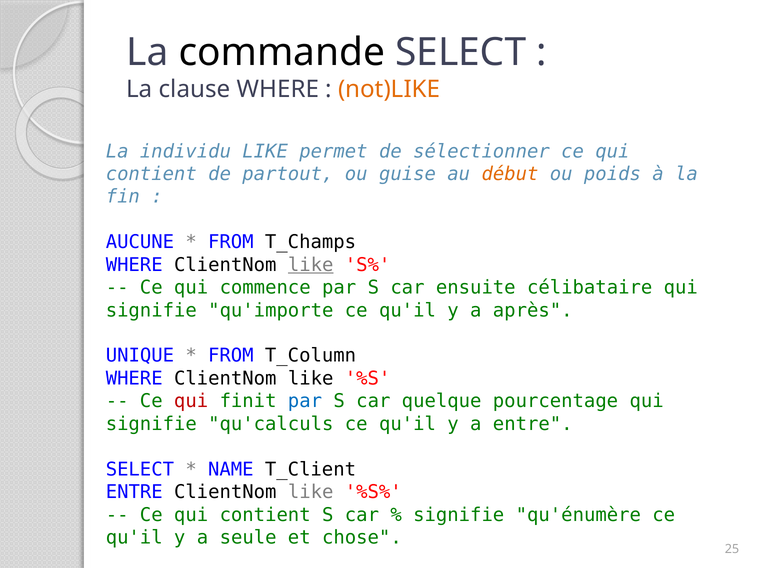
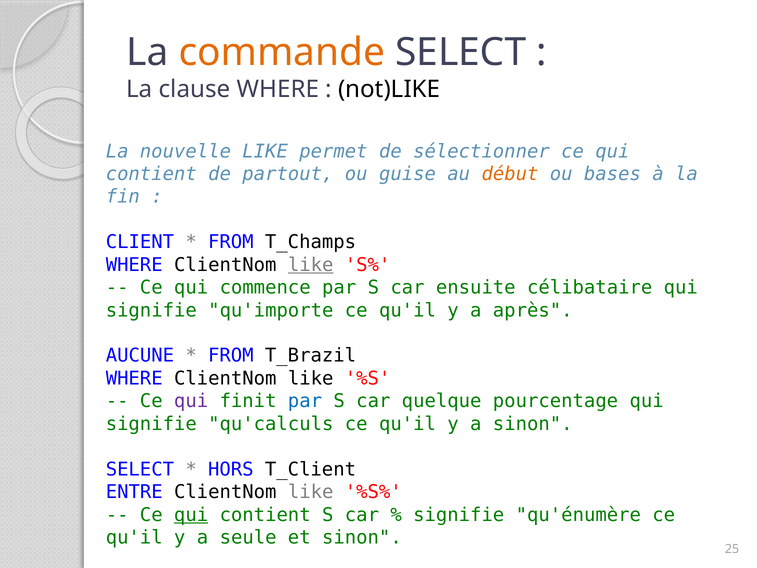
commande colour: black -> orange
not)LIKE colour: orange -> black
individu: individu -> nouvelle
poids: poids -> bases
AUCUNE: AUCUNE -> CLIENT
UNIQUE: UNIQUE -> AUCUNE
T_Column: T_Column -> T_Brazil
qui at (191, 401) colour: red -> purple
a entre: entre -> sinon
NAME: NAME -> HORS
qui at (191, 515) underline: none -> present
et chose: chose -> sinon
